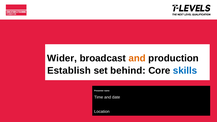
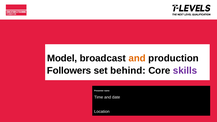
Wider: Wider -> Model
Establish: Establish -> Followers
skills colour: blue -> purple
